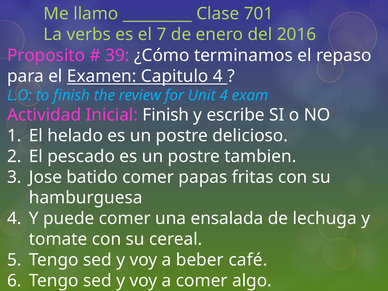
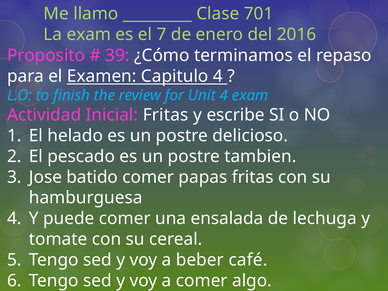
La verbs: verbs -> exam
Inicial Finish: Finish -> Fritas
